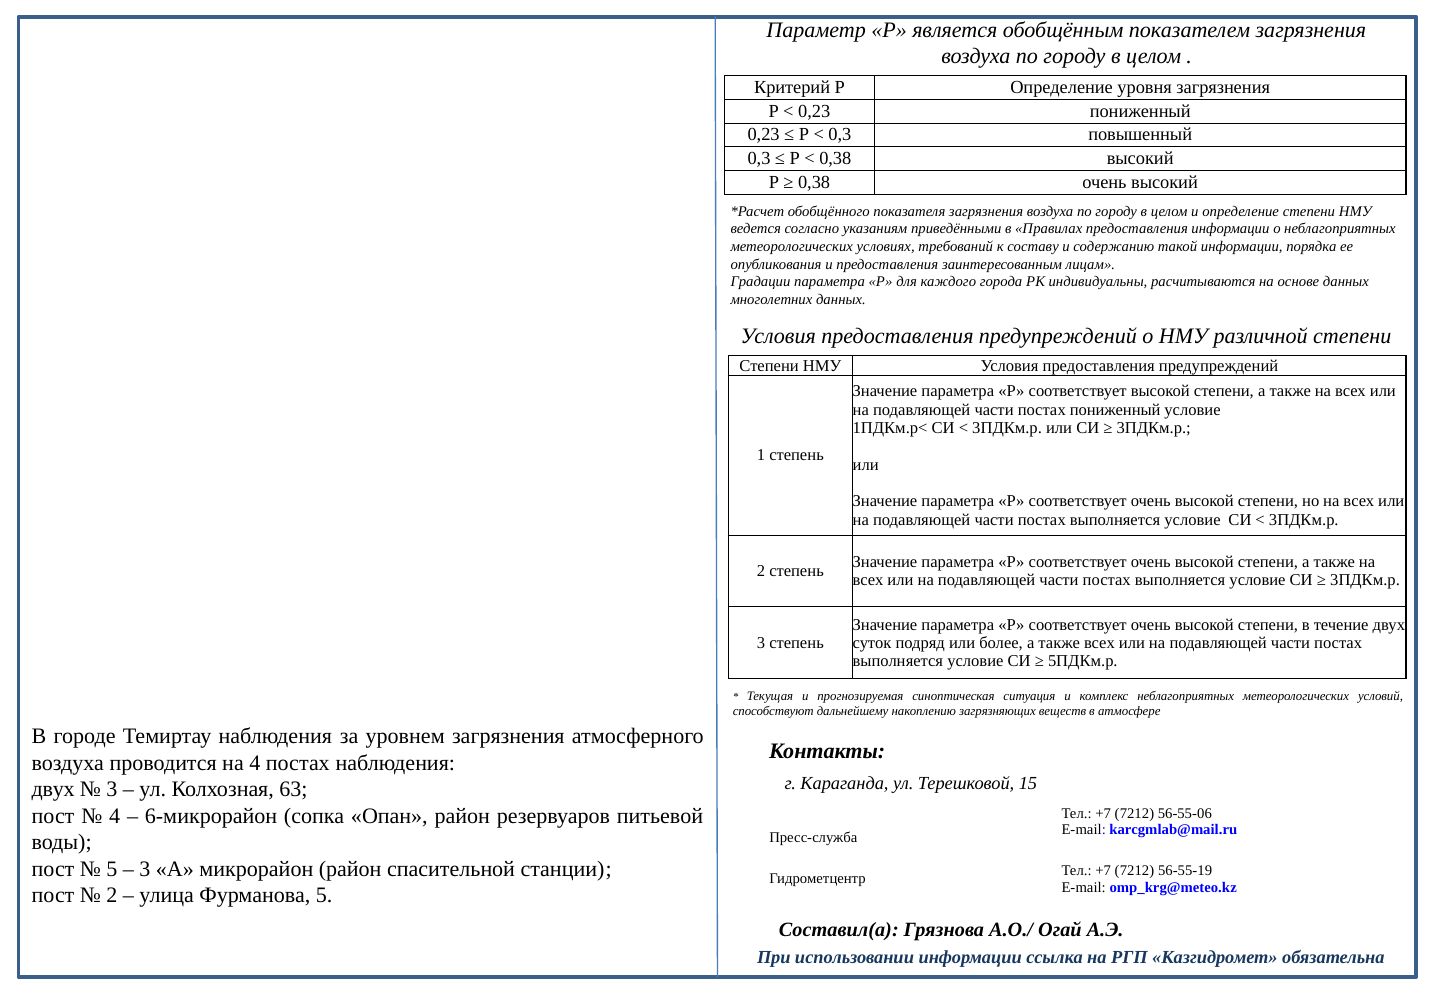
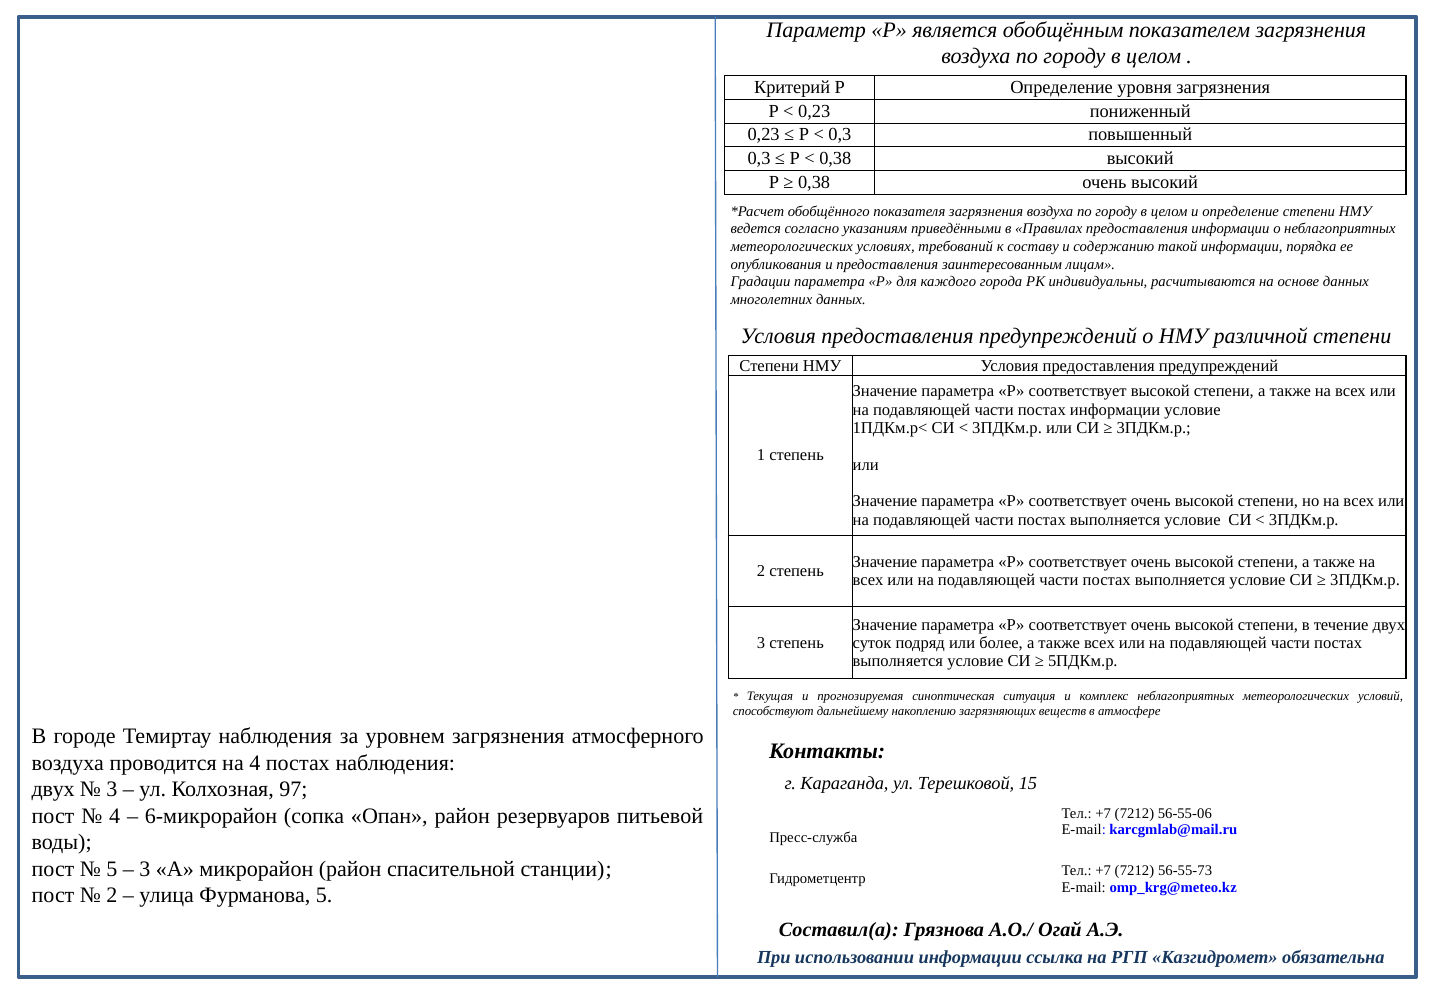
постах пониженный: пониженный -> информации
63: 63 -> 97
56-55-19: 56-55-19 -> 56-55-73
